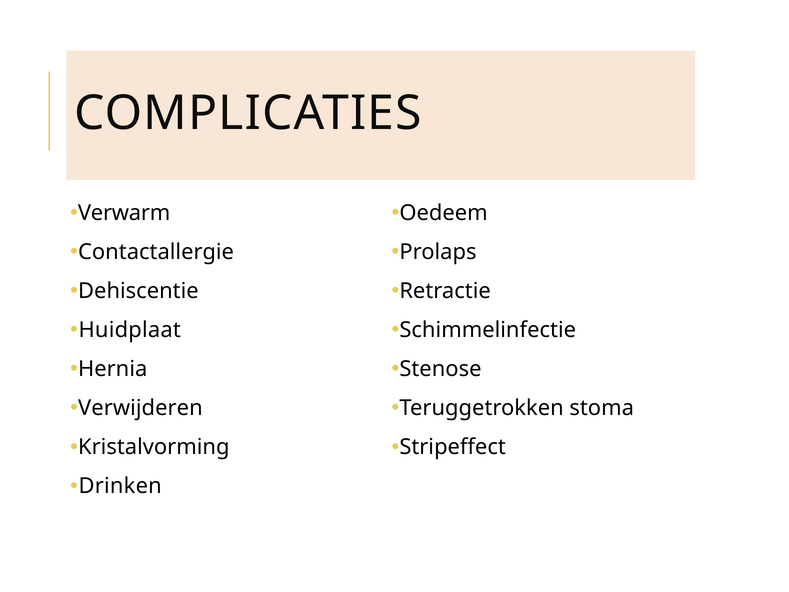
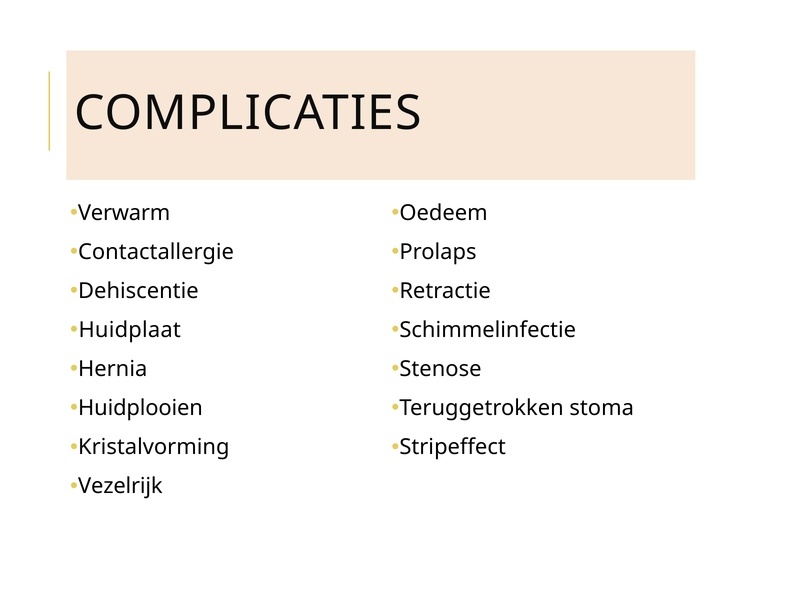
Verwijderen: Verwijderen -> Huidplooien
Drinken: Drinken -> Vezelrijk
